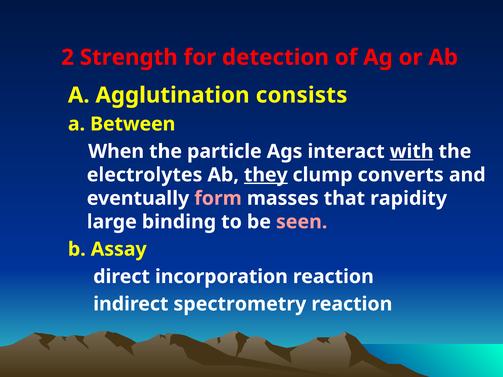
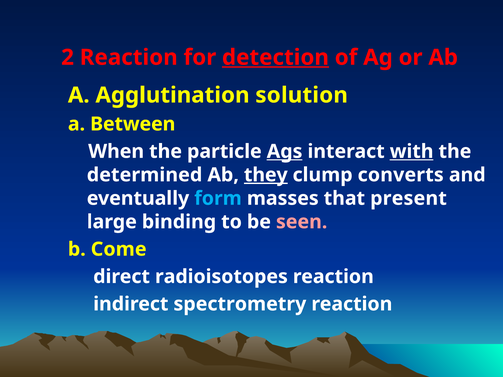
2 Strength: Strength -> Reaction
detection underline: none -> present
consists: consists -> solution
Ags underline: none -> present
electrolytes: electrolytes -> determined
form colour: pink -> light blue
rapidity: rapidity -> present
Assay: Assay -> Come
incorporation: incorporation -> radioisotopes
